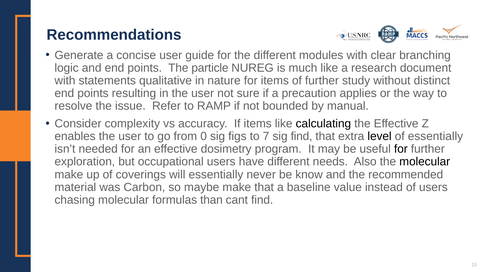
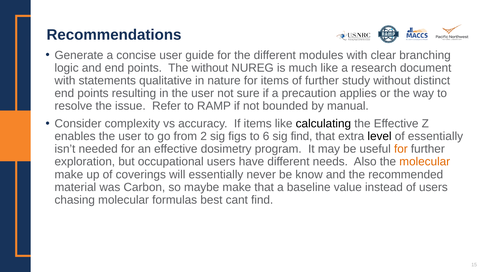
The particle: particle -> without
0: 0 -> 2
7: 7 -> 6
for at (401, 149) colour: black -> orange
molecular at (425, 162) colour: black -> orange
than: than -> best
